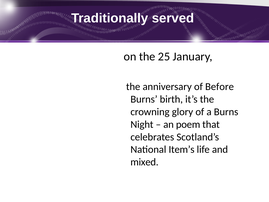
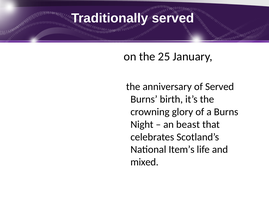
of Before: Before -> Served
poem: poem -> beast
